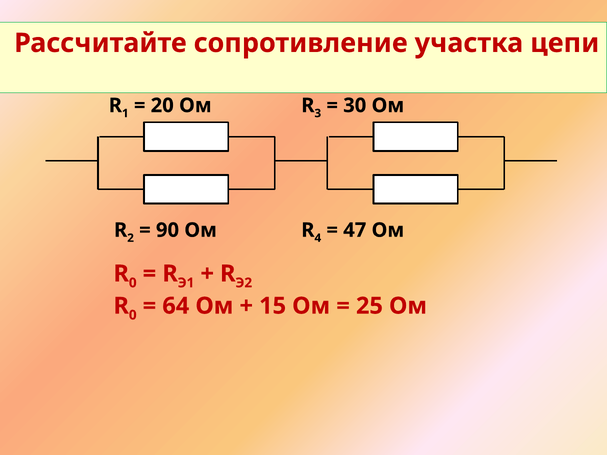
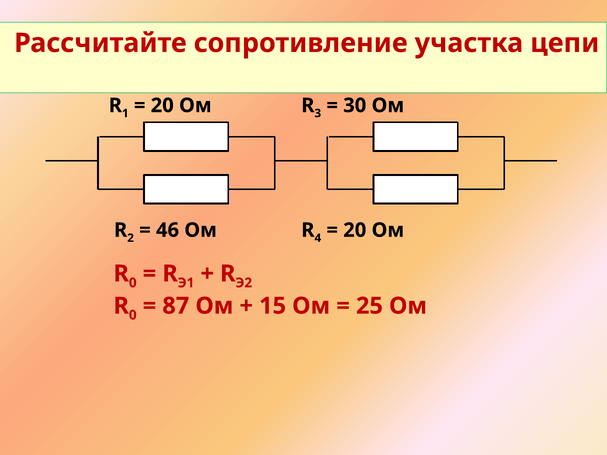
90: 90 -> 46
47 at (355, 230): 47 -> 20
64: 64 -> 87
